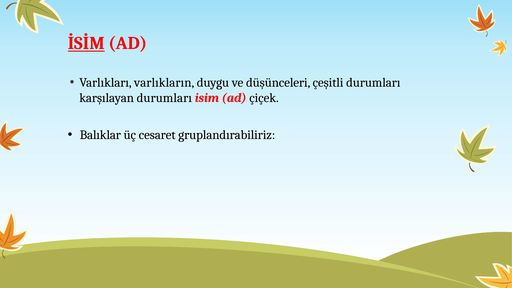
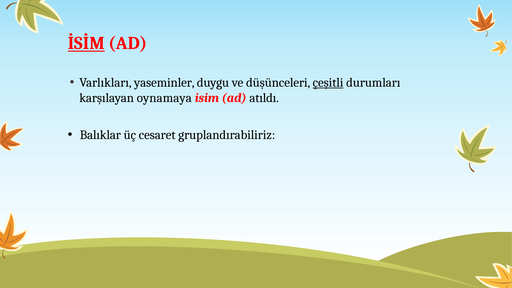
varlıkların: varlıkların -> yaseminler
çeşitli underline: none -> present
karşılayan durumları: durumları -> oynamaya
çiçek: çiçek -> atıldı
